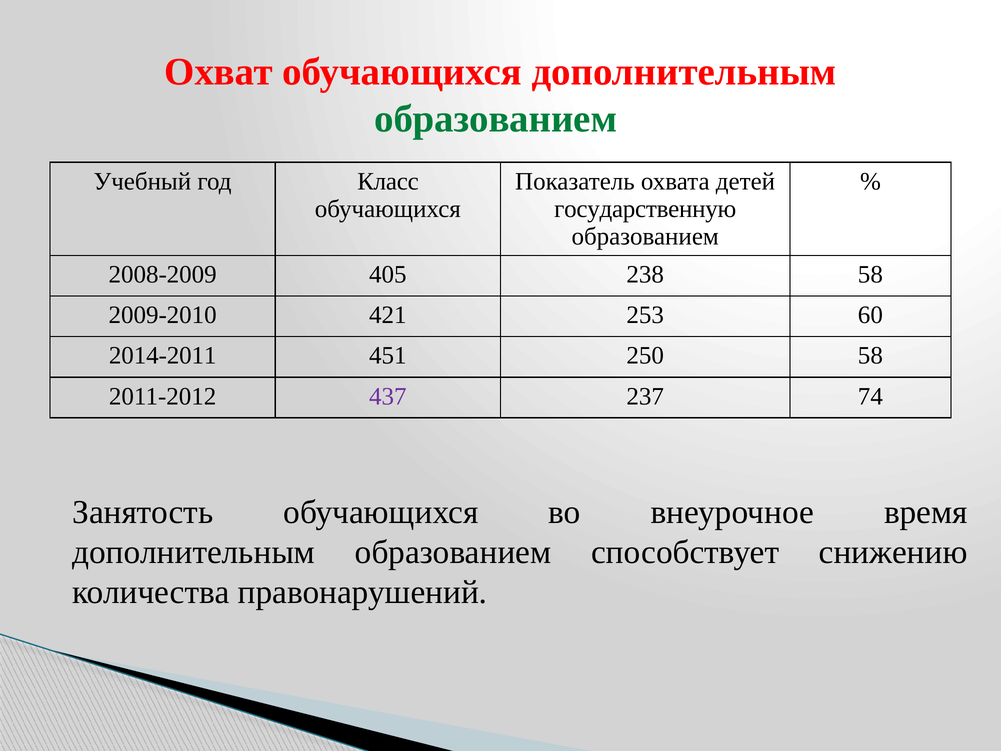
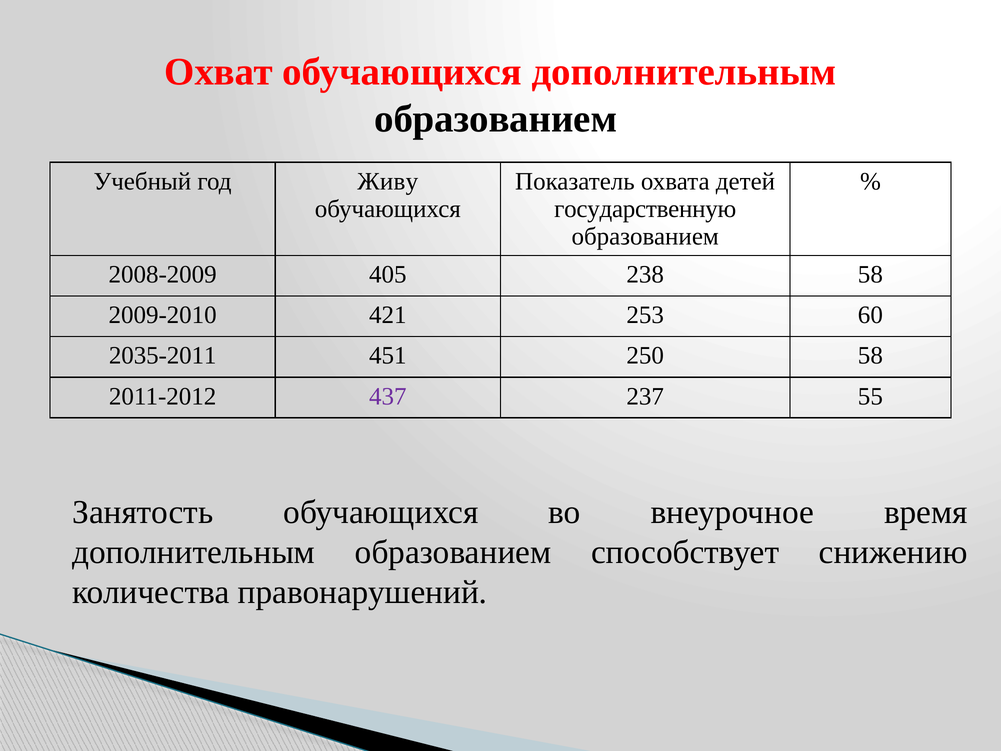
образованием at (496, 119) colour: green -> black
Класс: Класс -> Живу
2014-2011: 2014-2011 -> 2035-2011
74: 74 -> 55
